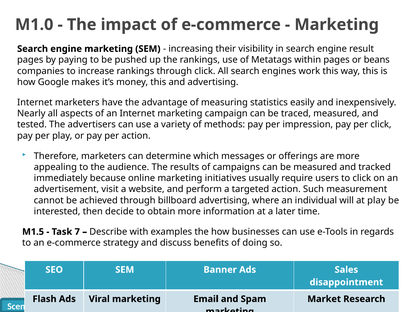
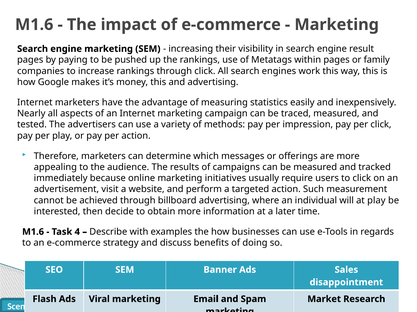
M1.0 at (34, 25): M1.0 -> M1.6
beans: beans -> family
M1.5 at (33, 232): M1.5 -> M1.6
Task 7: 7 -> 4
